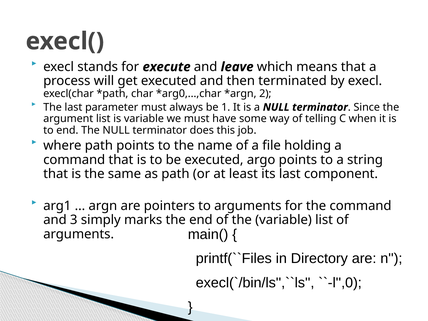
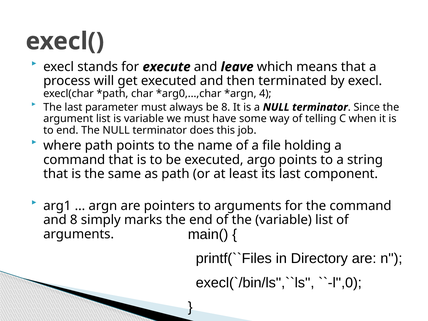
2: 2 -> 4
be 1: 1 -> 8
and 3: 3 -> 8
